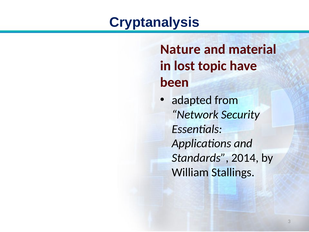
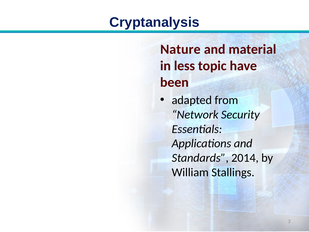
lost: lost -> less
